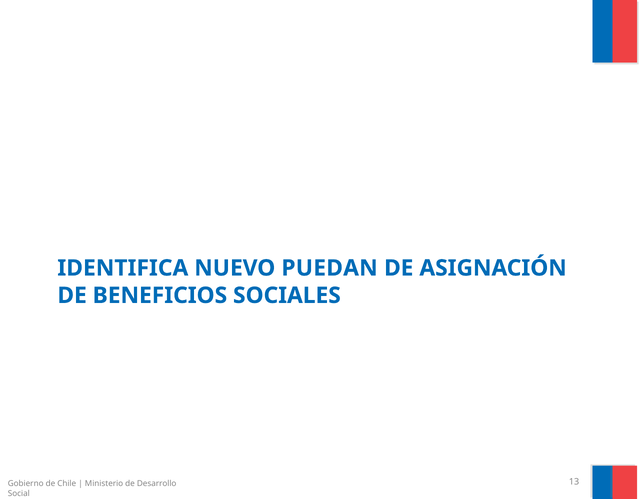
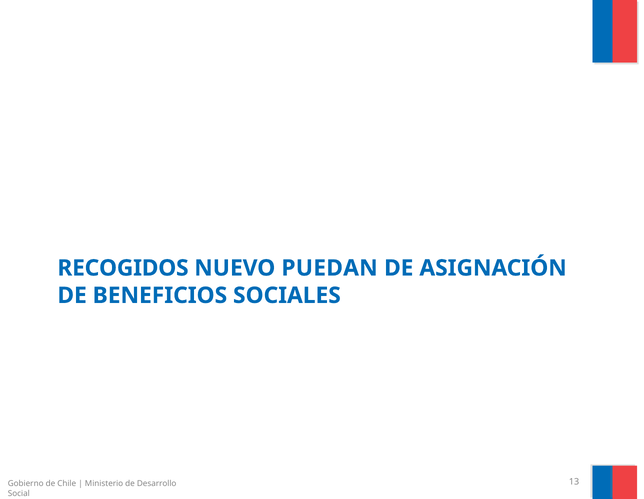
IDENTIFICA: IDENTIFICA -> RECOGIDOS
